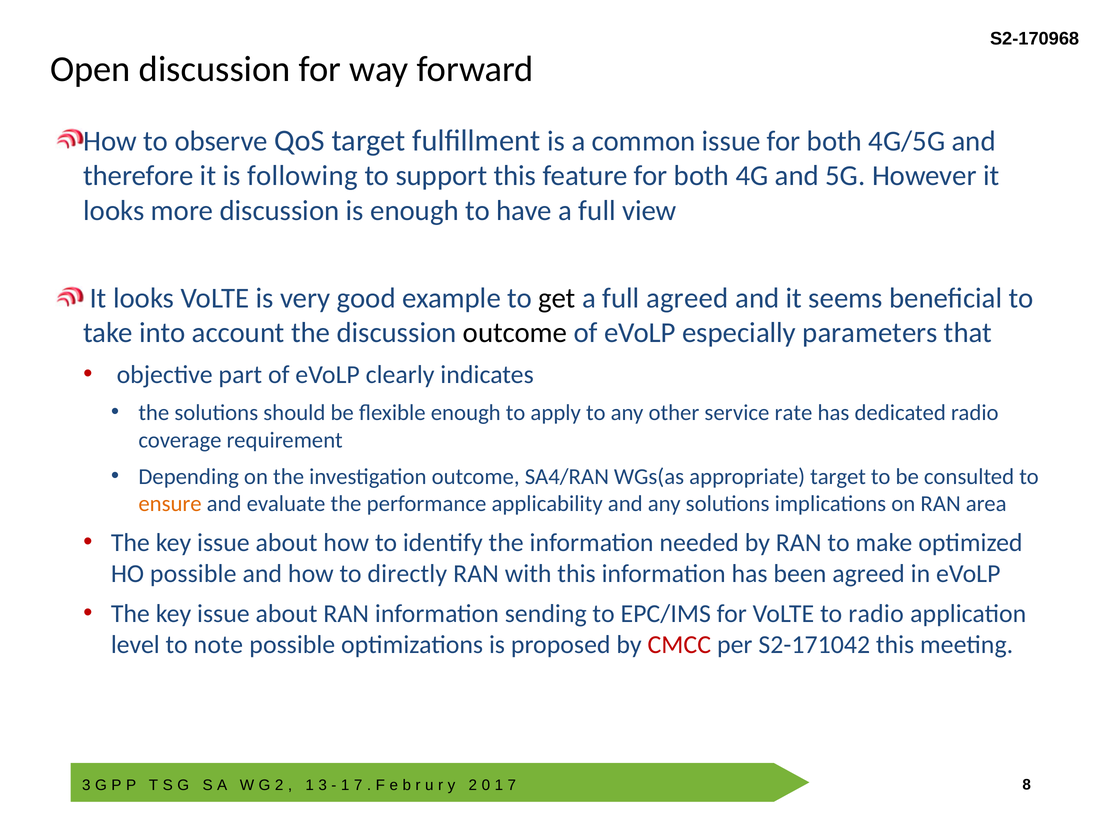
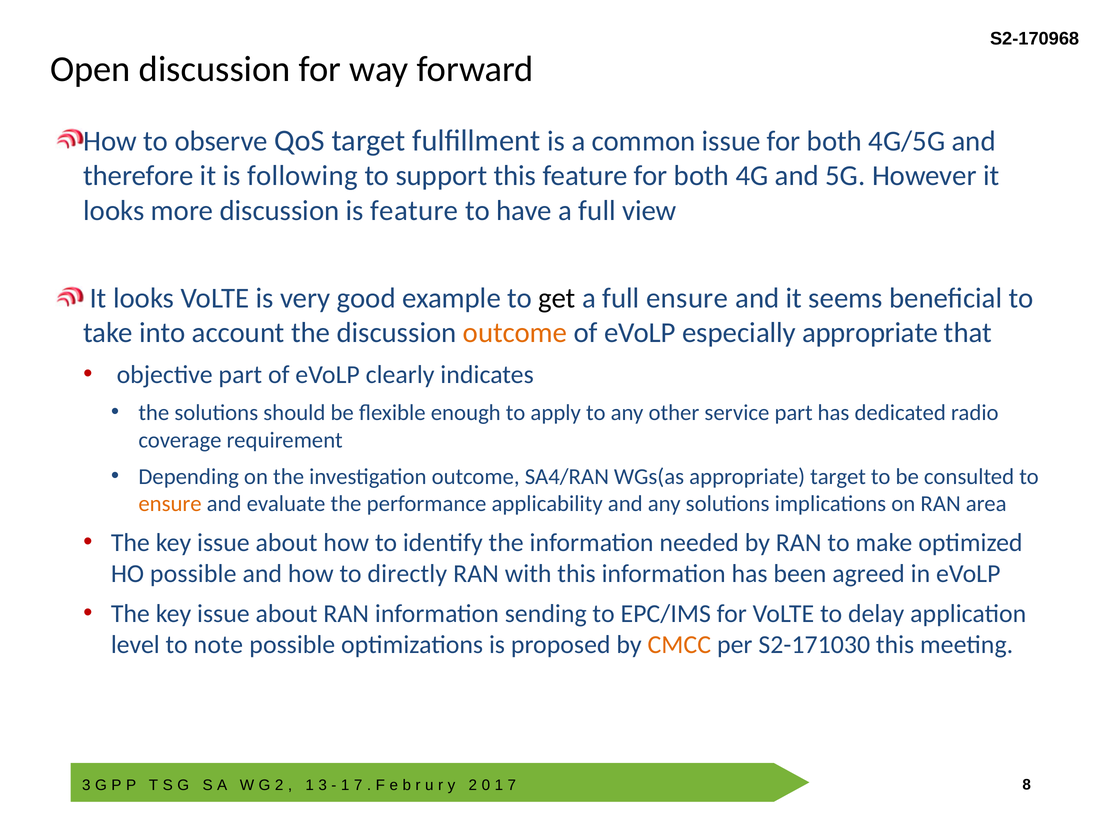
is enough: enough -> feature
full agreed: agreed -> ensure
outcome at (515, 333) colour: black -> orange
especially parameters: parameters -> appropriate
service rate: rate -> part
to radio: radio -> delay
CMCC colour: red -> orange
S2-171042: S2-171042 -> S2-171030
